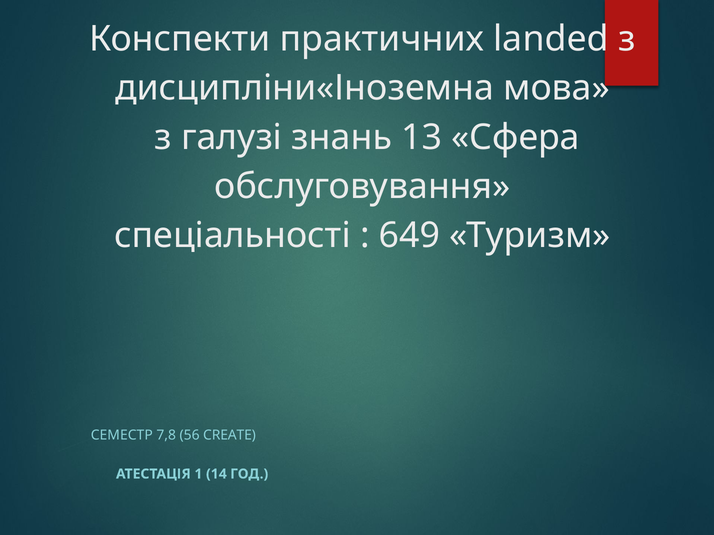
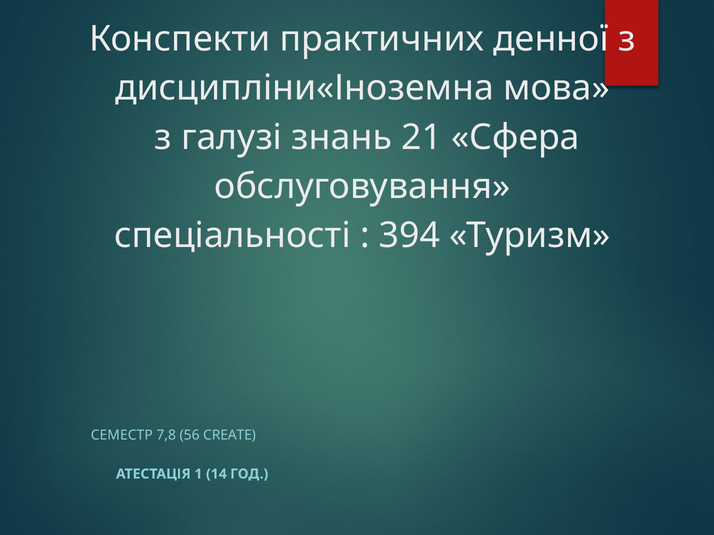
landed: landed -> денної
13: 13 -> 21
649: 649 -> 394
